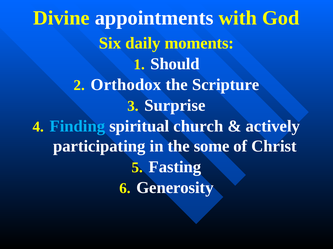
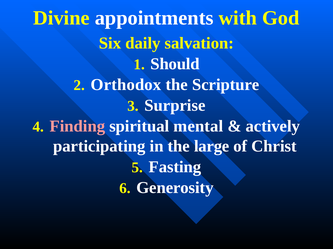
moments: moments -> salvation
Finding colour: light blue -> pink
church: church -> mental
some: some -> large
